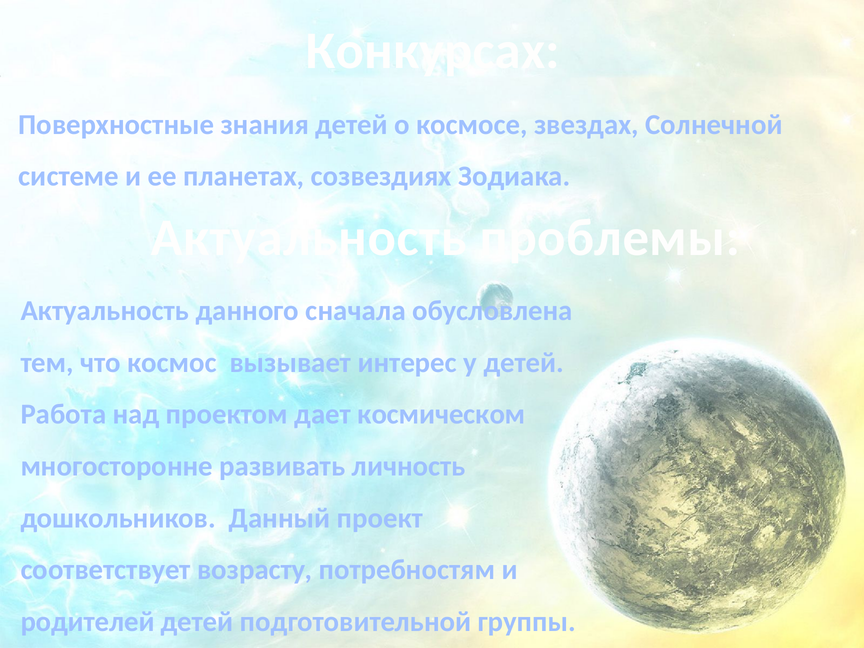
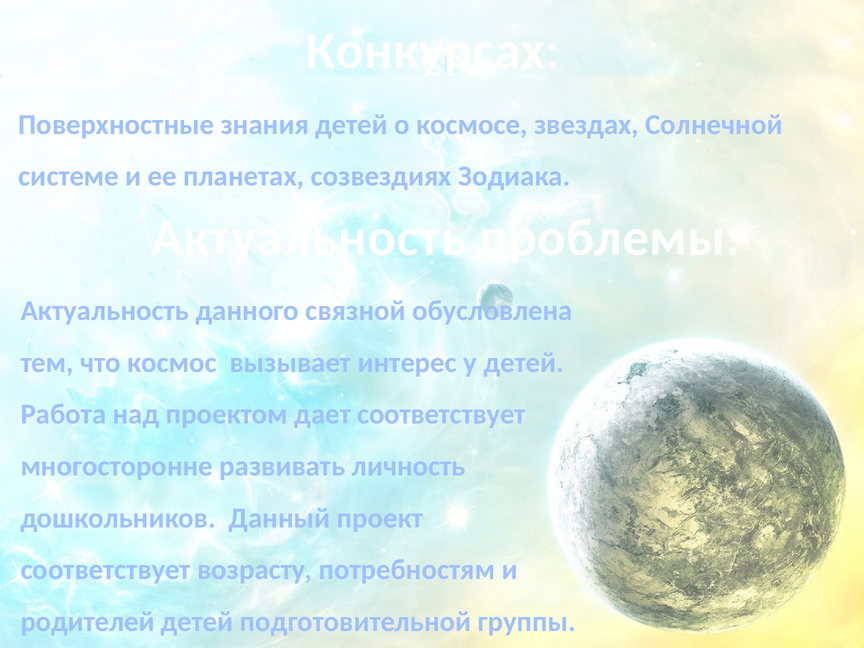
сначала: сначала -> связной
дает космическом: космическом -> соответствует
